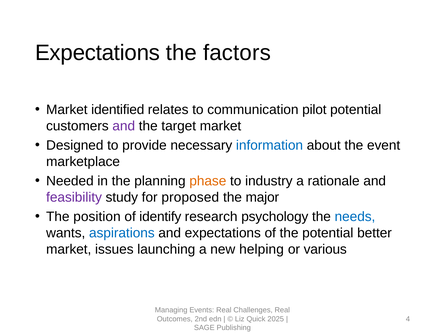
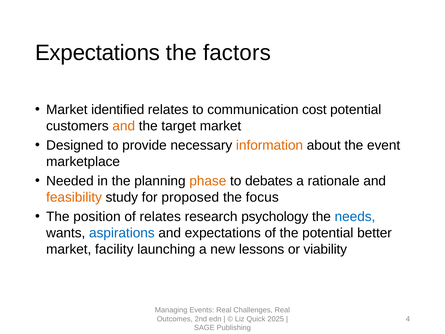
pilot: pilot -> cost
and at (124, 126) colour: purple -> orange
information colour: blue -> orange
industry: industry -> debates
feasibility colour: purple -> orange
major: major -> focus
of identify: identify -> relates
issues: issues -> facility
helping: helping -> lessons
various: various -> viability
